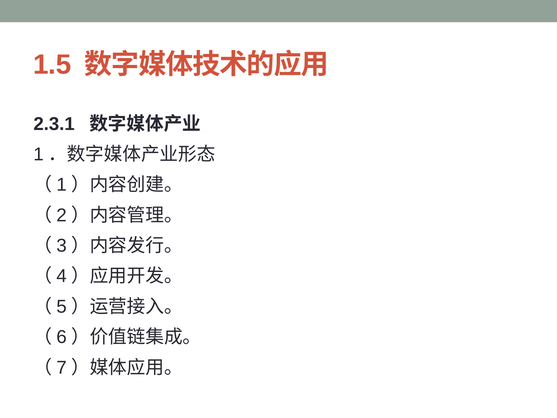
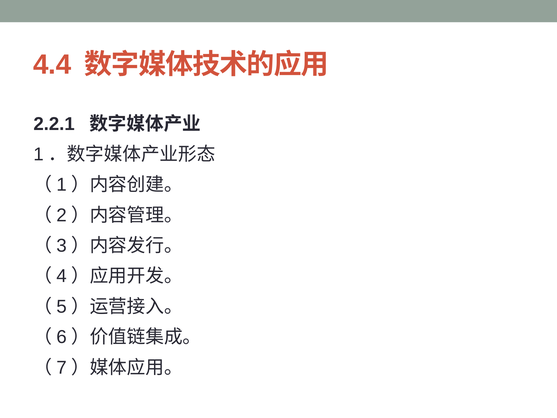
1.5: 1.5 -> 4.4
2.3.1: 2.3.1 -> 2.2.1
